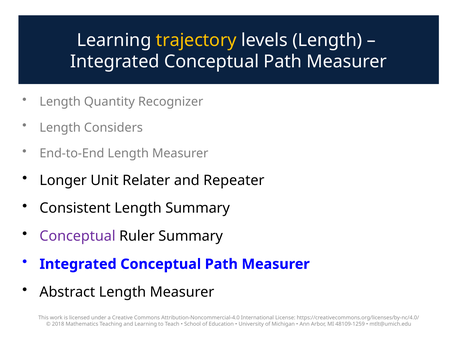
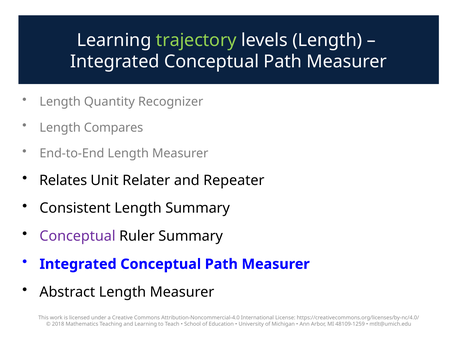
trajectory colour: yellow -> light green
Considers: Considers -> Compares
Longer: Longer -> Relates
